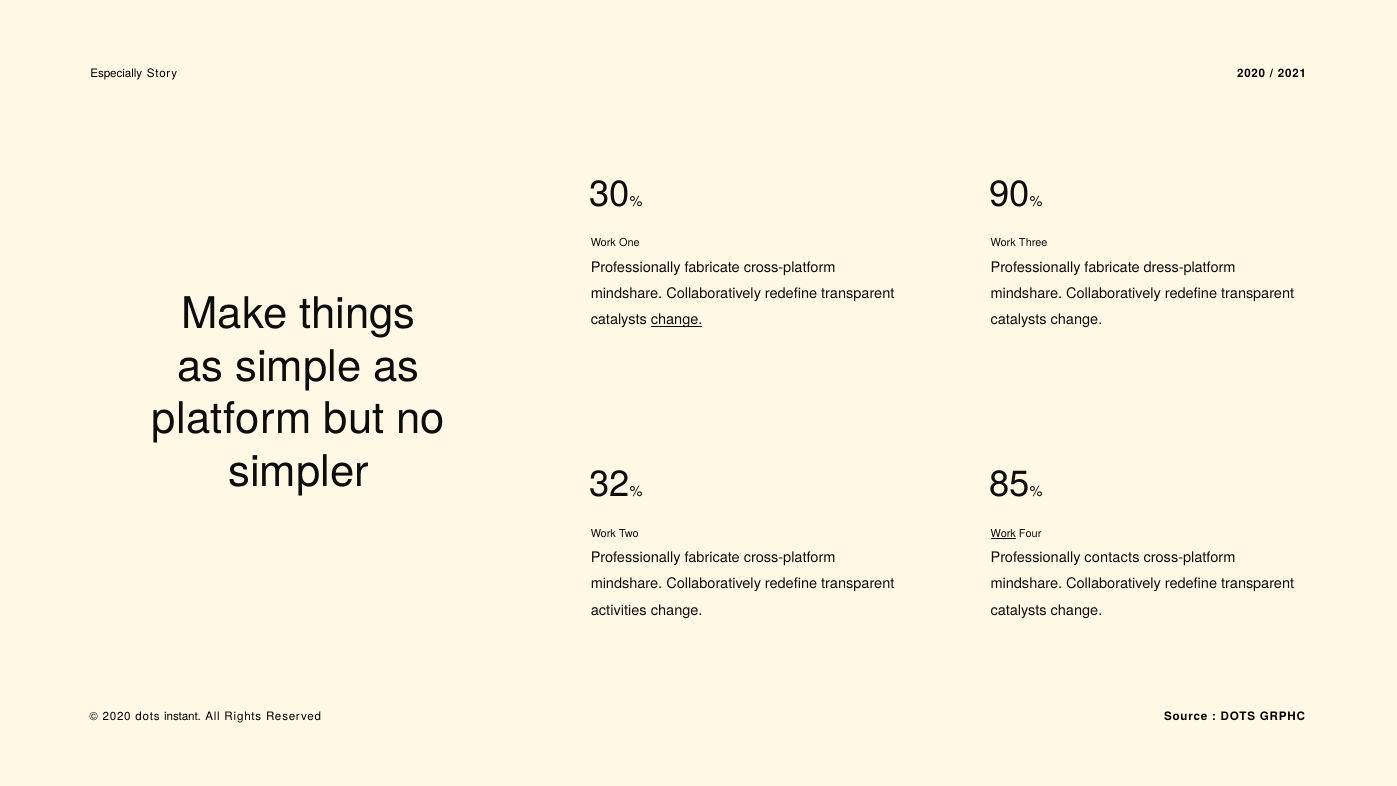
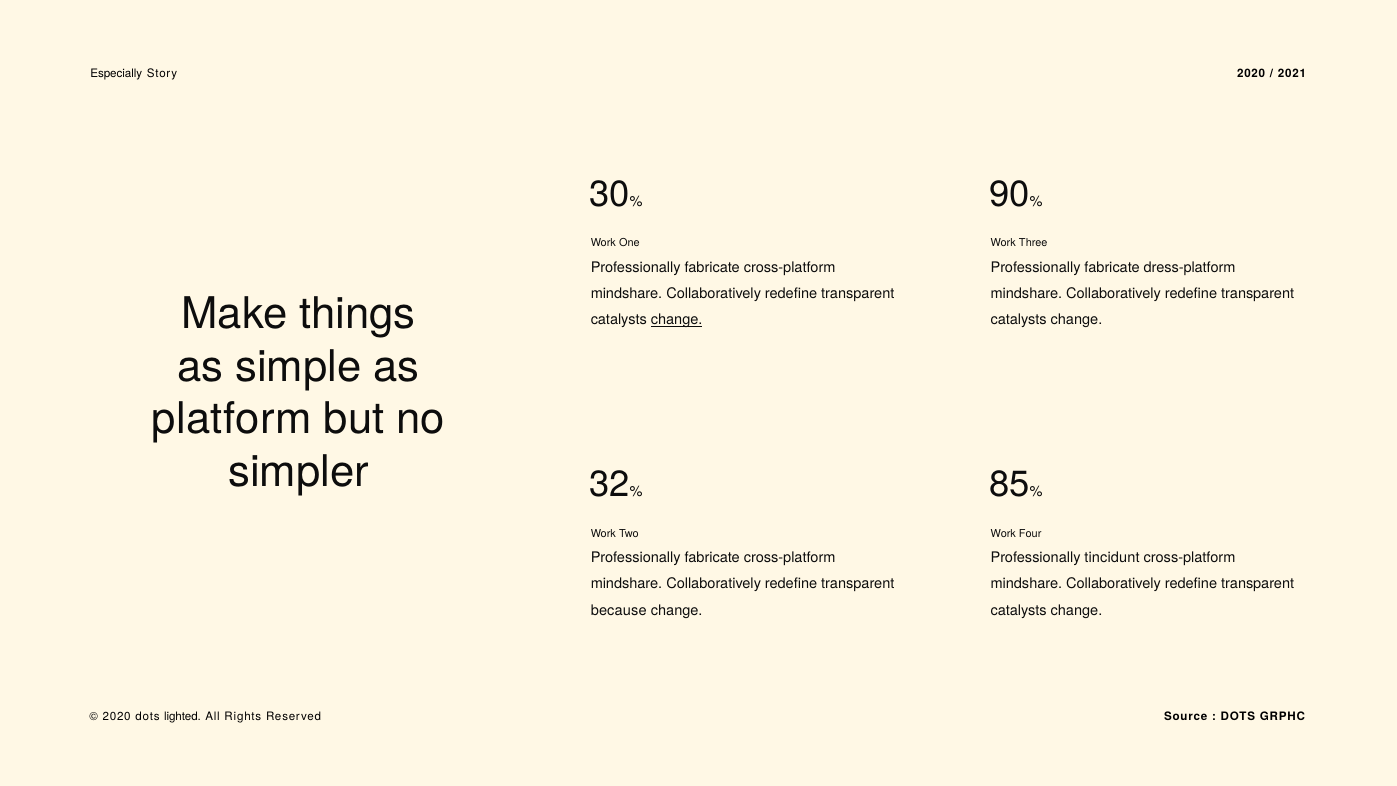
Work at (1003, 534) underline: present -> none
contacts: contacts -> tincidunt
activities: activities -> because
instant: instant -> lighted
